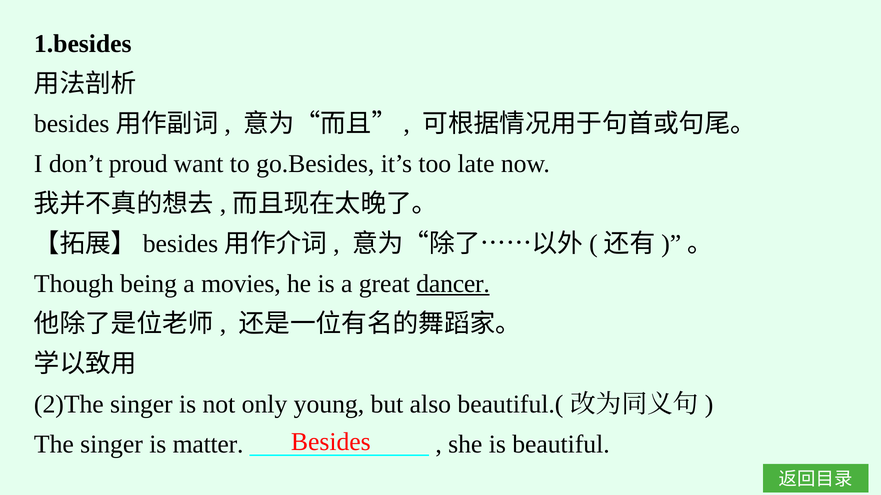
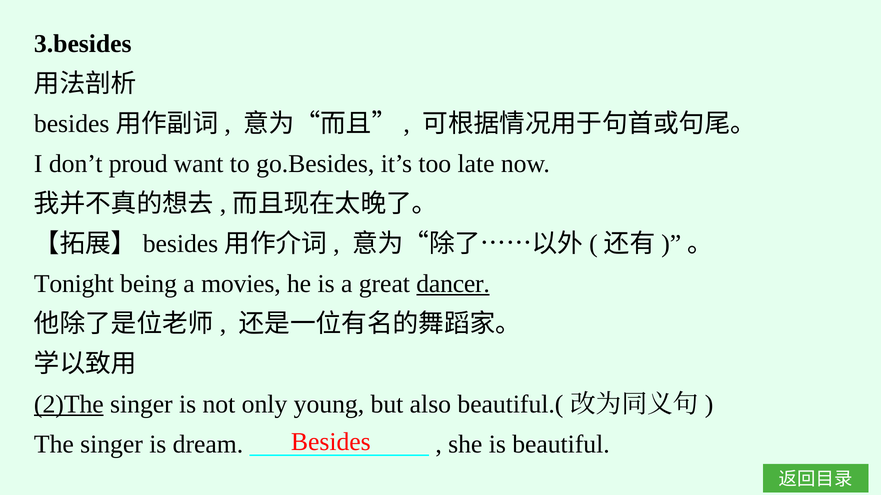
1.besides: 1.besides -> 3.besides
Though: Though -> Tonight
2)The underline: none -> present
matter: matter -> dream
